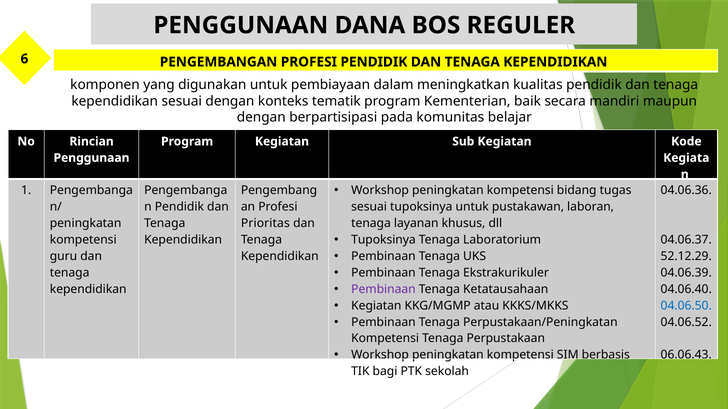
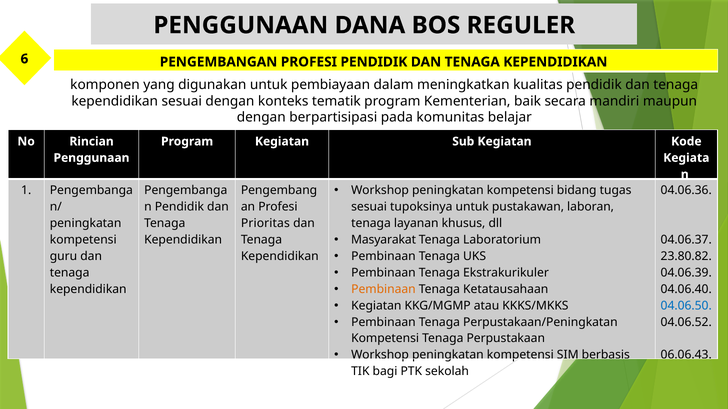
Tupoksinya at (383, 240): Tupoksinya -> Masyarakat
52.12.29: 52.12.29 -> 23.80.82
Pembinaan at (383, 290) colour: purple -> orange
